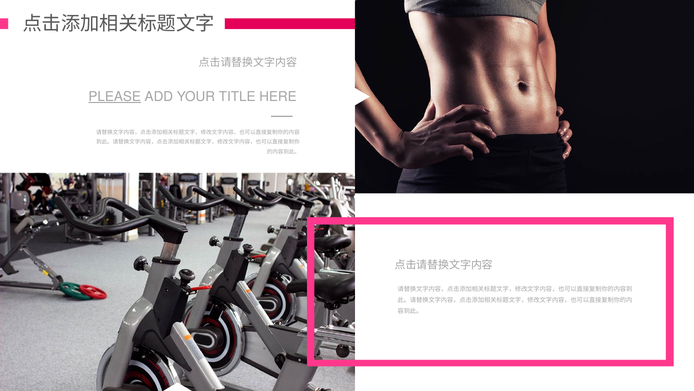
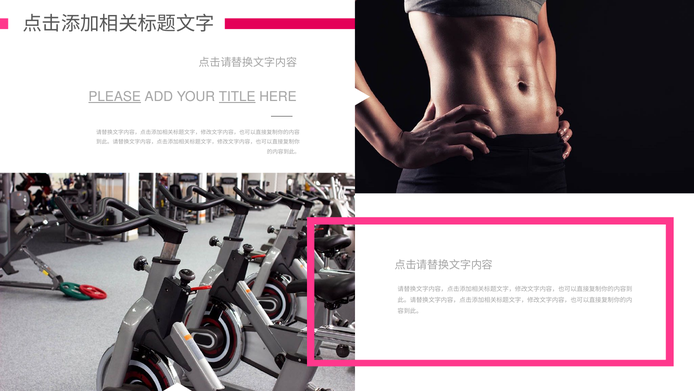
TITLE underline: none -> present
